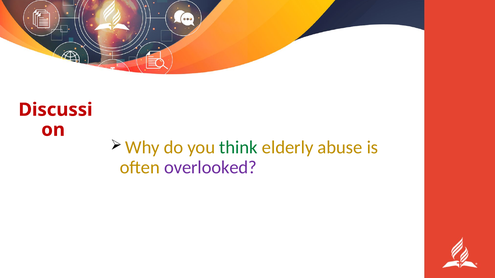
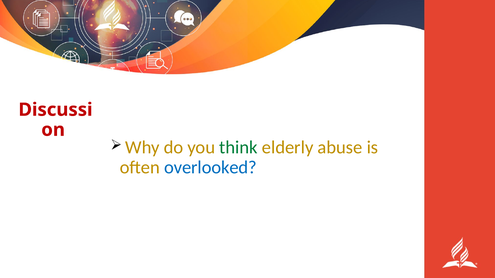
overlooked colour: purple -> blue
